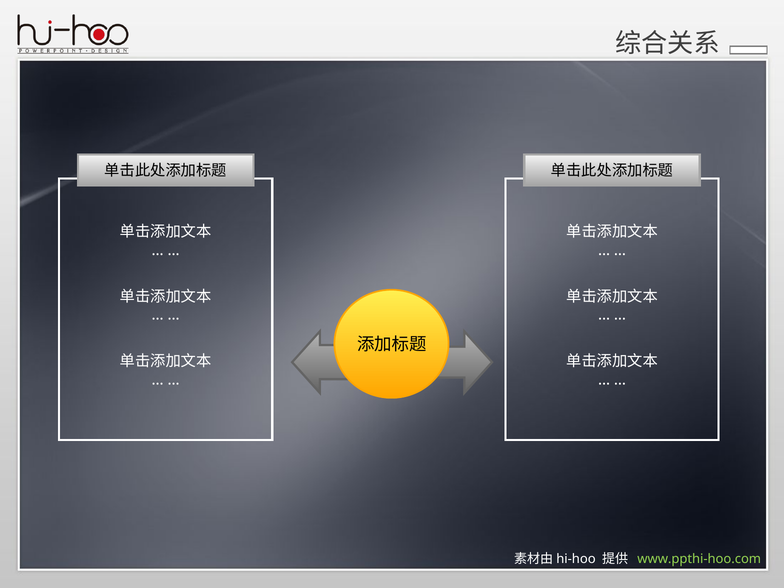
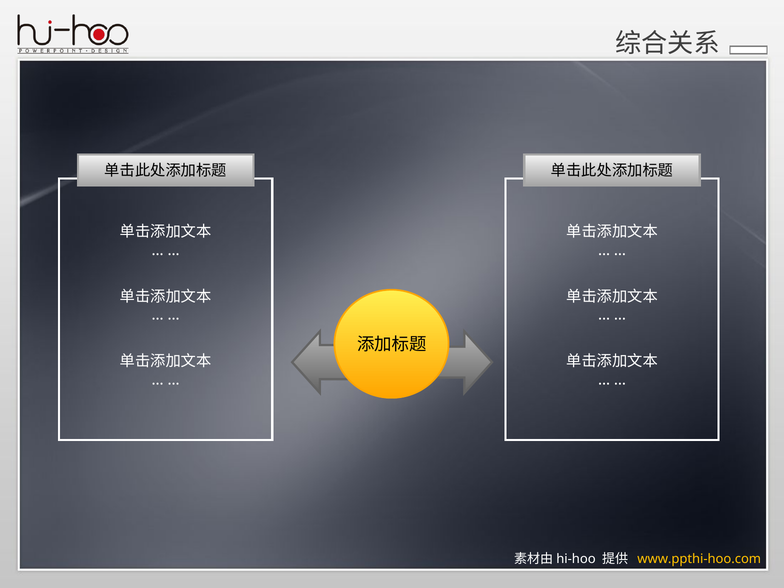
www.ppthi-hoo.com colour: light green -> yellow
